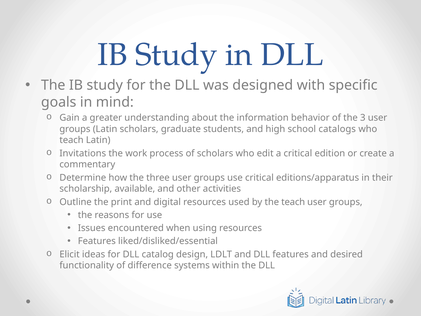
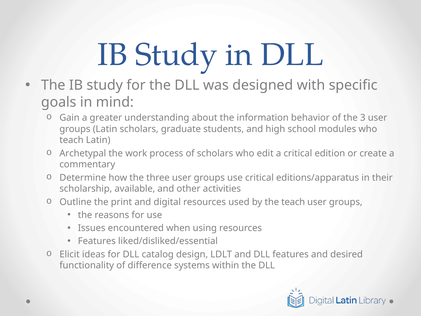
catalogs: catalogs -> modules
Invitations: Invitations -> Archetypal
